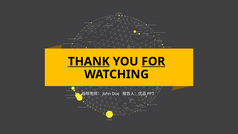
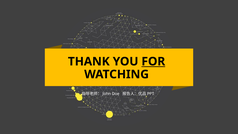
THANK underline: present -> none
